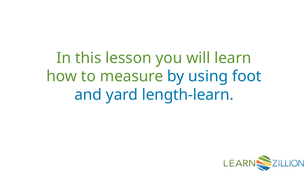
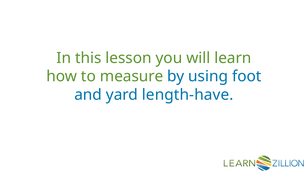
length-learn: length-learn -> length-have
